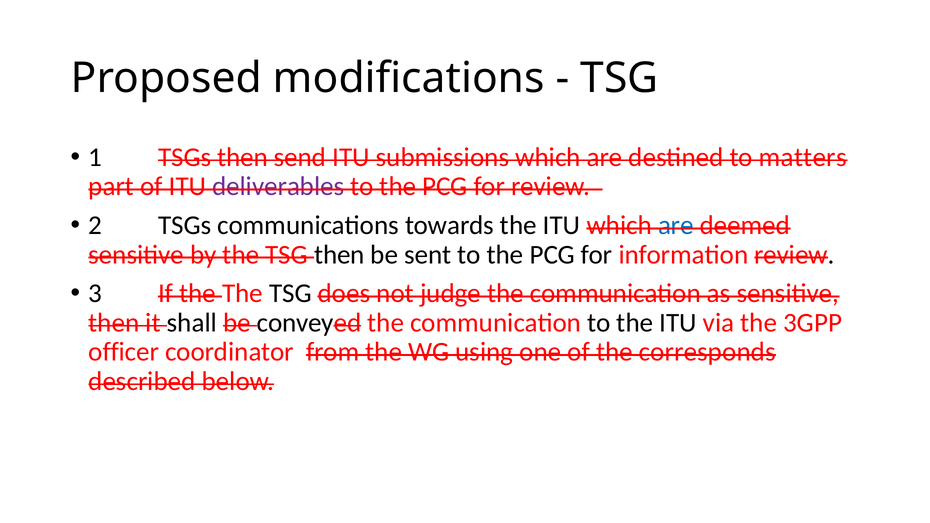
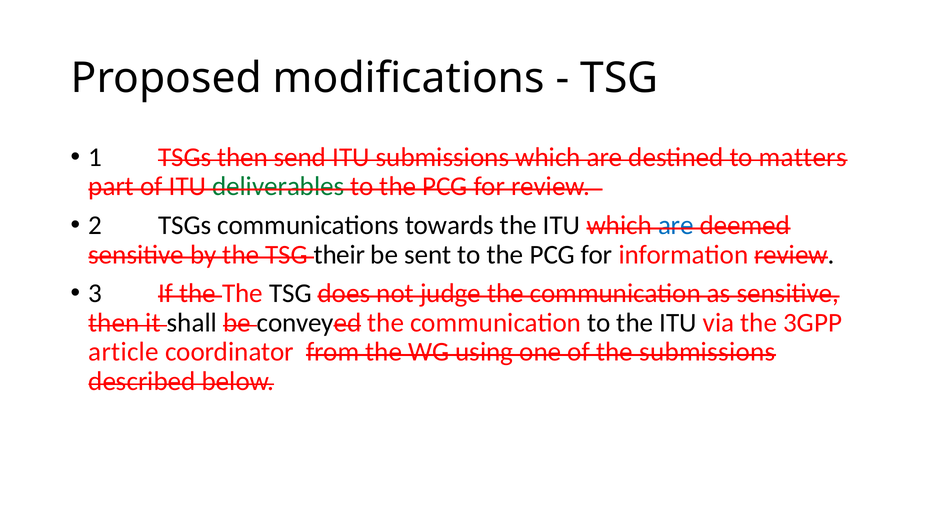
deliverables colour: purple -> green
TSG then: then -> their
officer: officer -> article
the corresponds: corresponds -> submissions
